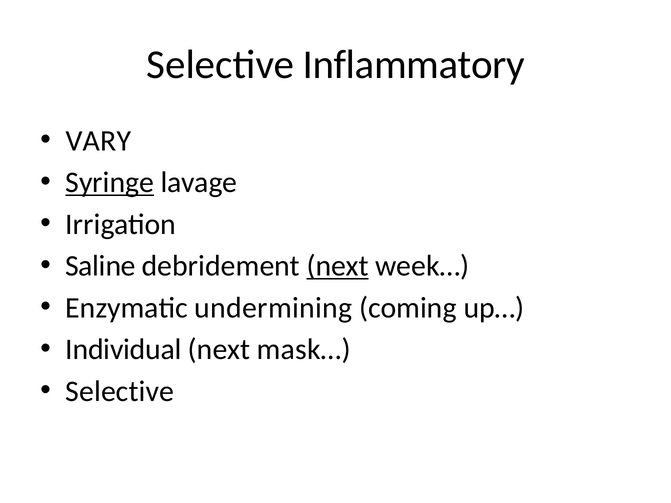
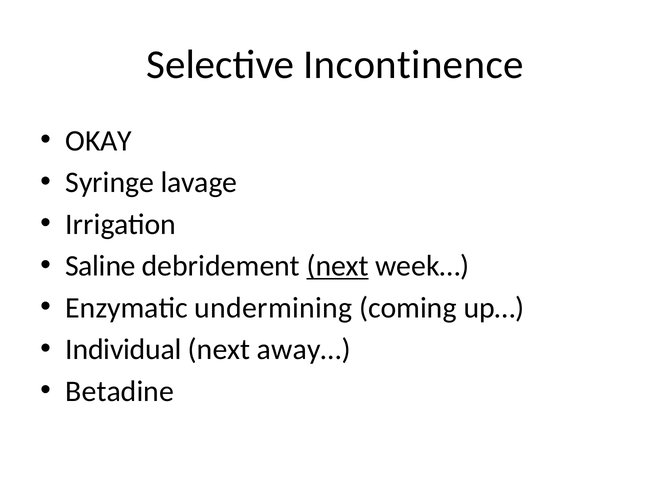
Inflammatory: Inflammatory -> Incontinence
VARY: VARY -> OKAY
Syringe underline: present -> none
mask…: mask… -> away…
Selective at (120, 391): Selective -> Betadine
